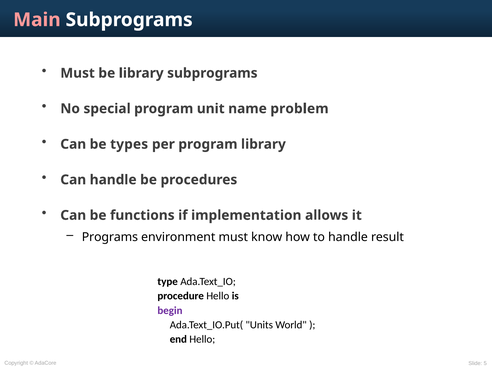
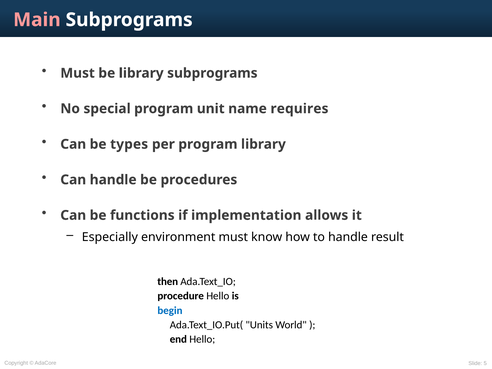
problem: problem -> requires
Programs: Programs -> Especially
type: type -> then
begin colour: purple -> blue
